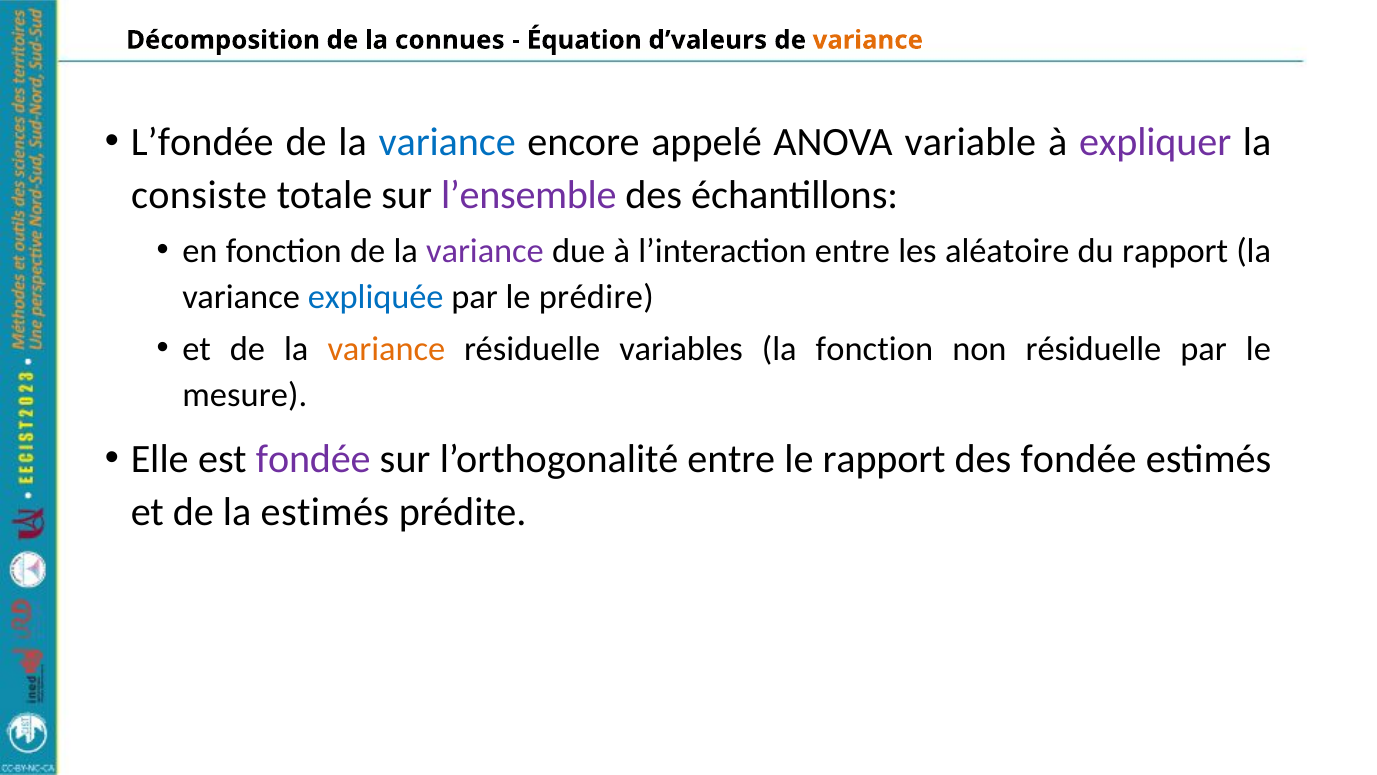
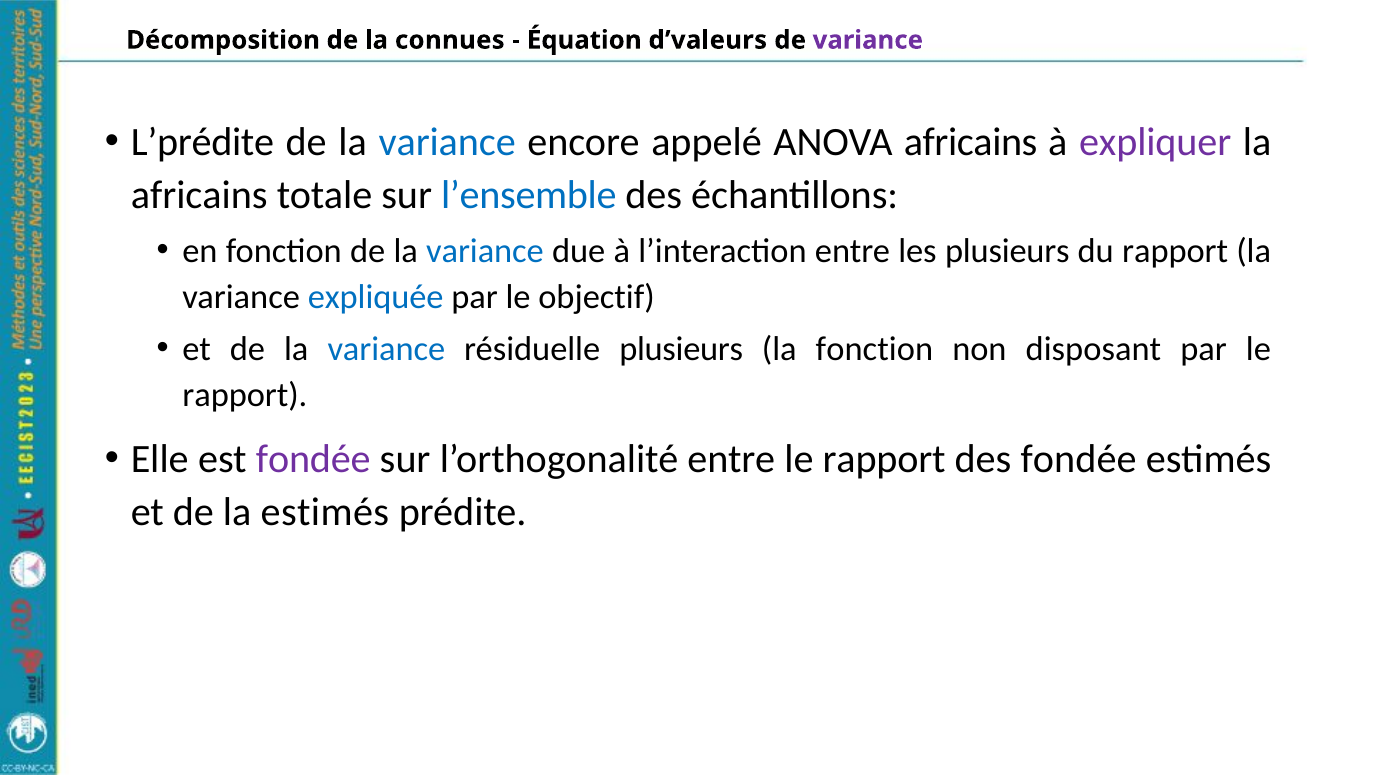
variance at (868, 40) colour: orange -> purple
L’fondée: L’fondée -> L’prédite
ANOVA variable: variable -> africains
consiste at (199, 195): consiste -> africains
l’ensemble colour: purple -> blue
variance at (485, 251) colour: purple -> blue
les aléatoire: aléatoire -> plusieurs
prédire: prédire -> objectif
variance at (386, 349) colour: orange -> blue
résiduelle variables: variables -> plusieurs
non résiduelle: résiduelle -> disposant
mesure at (245, 394): mesure -> rapport
